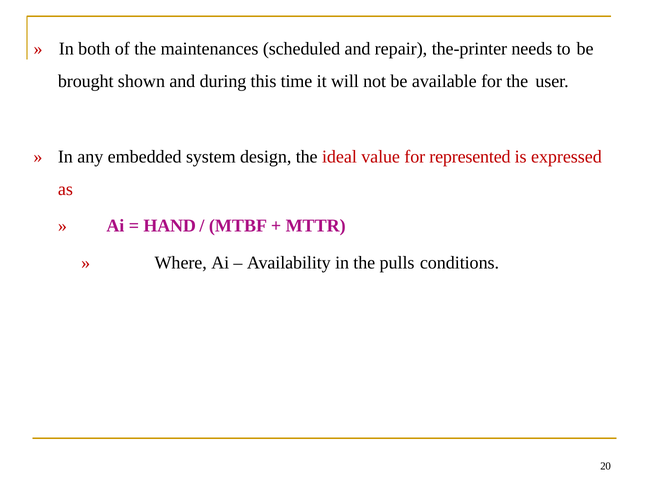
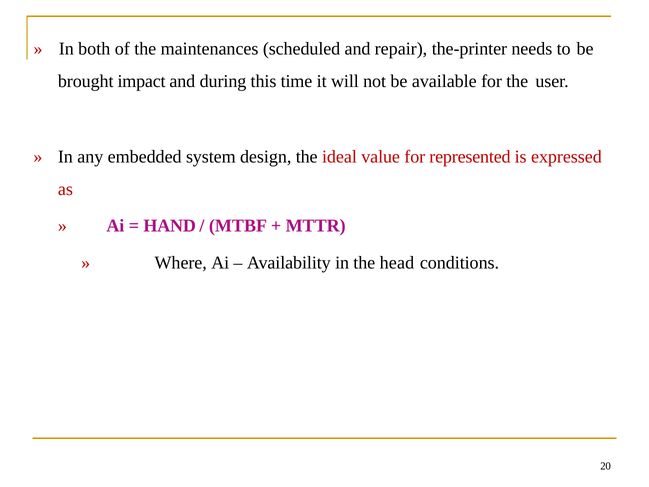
shown: shown -> impact
pulls: pulls -> head
